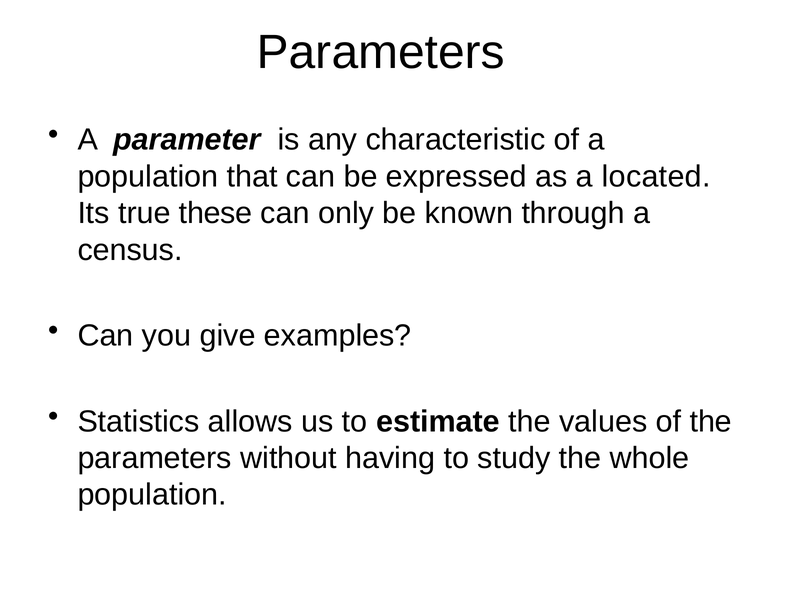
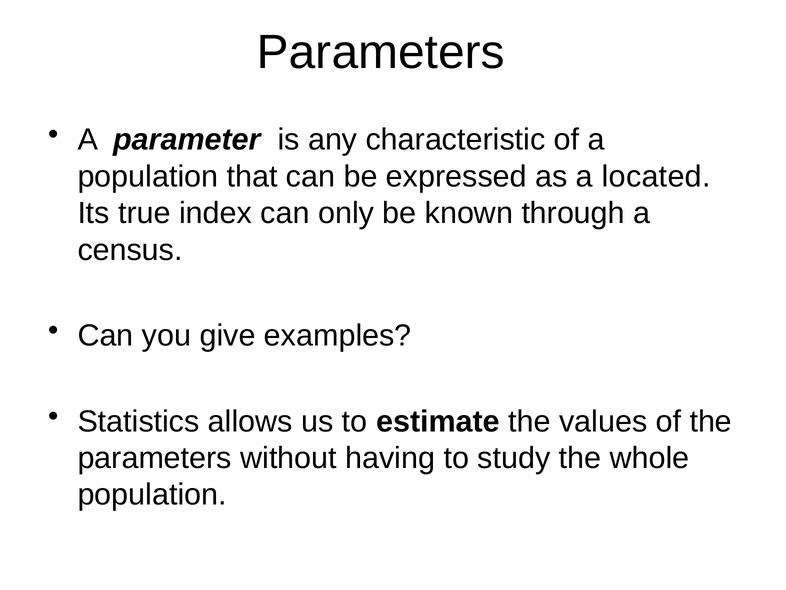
these: these -> index
